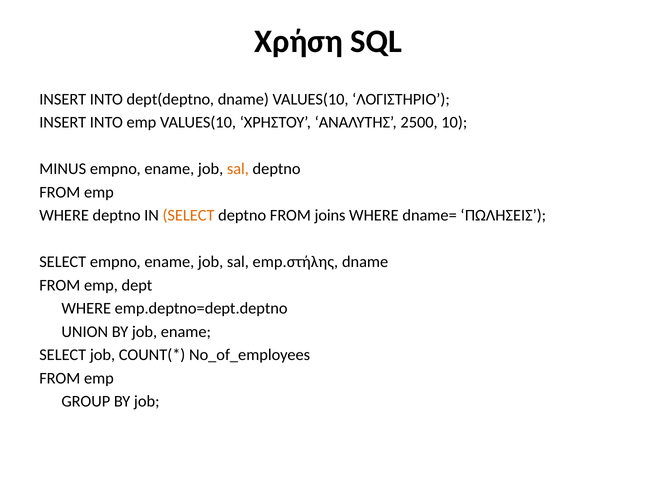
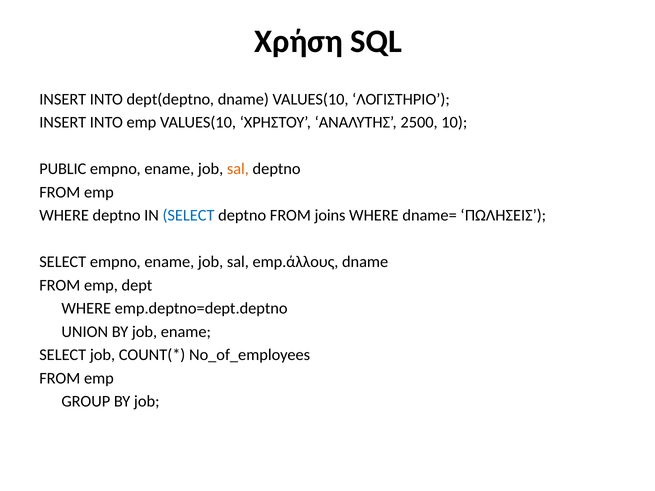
MINUS: MINUS -> PUBLIC
SELECT at (189, 215) colour: orange -> blue
emp.στήλης: emp.στήλης -> emp.άλλους
